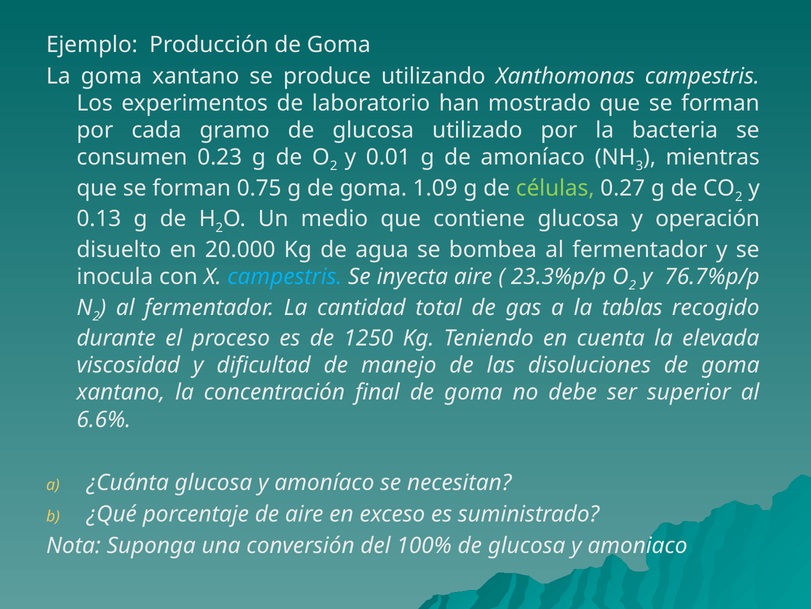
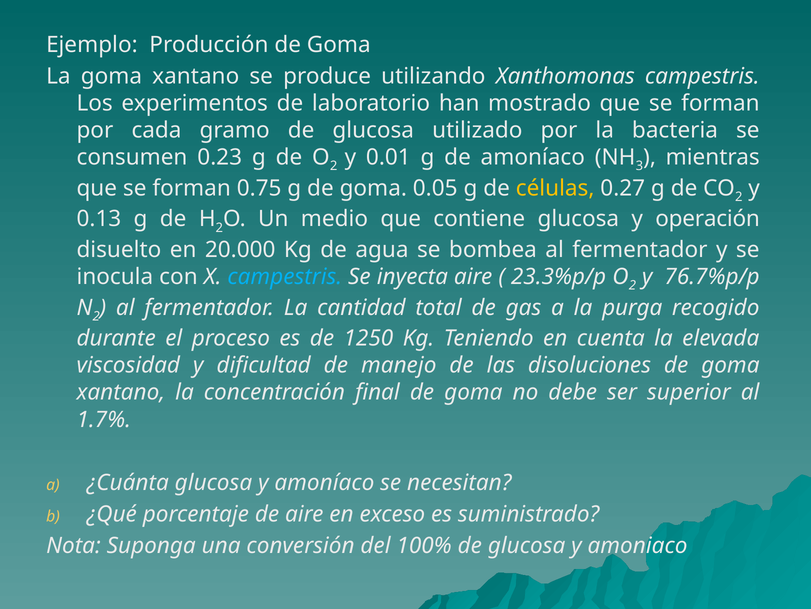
1.09: 1.09 -> 0.05
células colour: light green -> yellow
tablas: tablas -> purga
6.6%: 6.6% -> 1.7%
